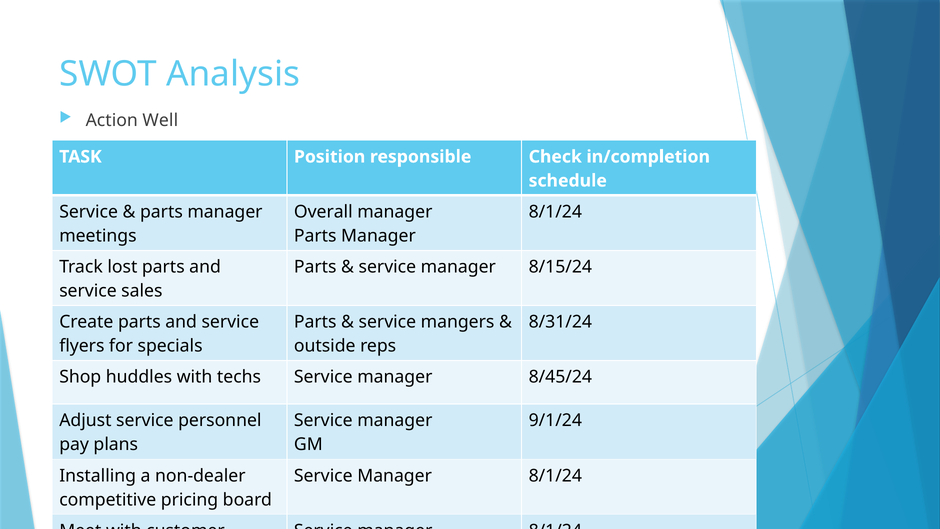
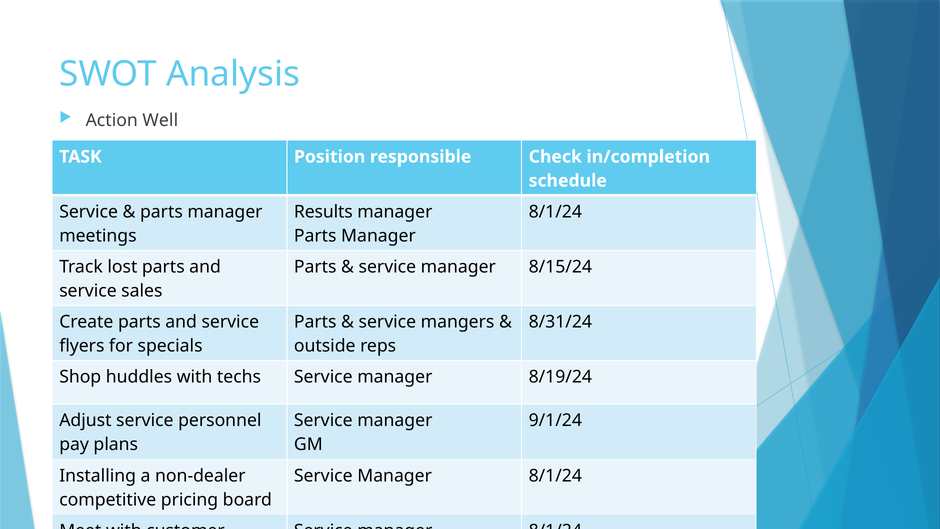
Overall: Overall -> Results
8/45/24: 8/45/24 -> 8/19/24
